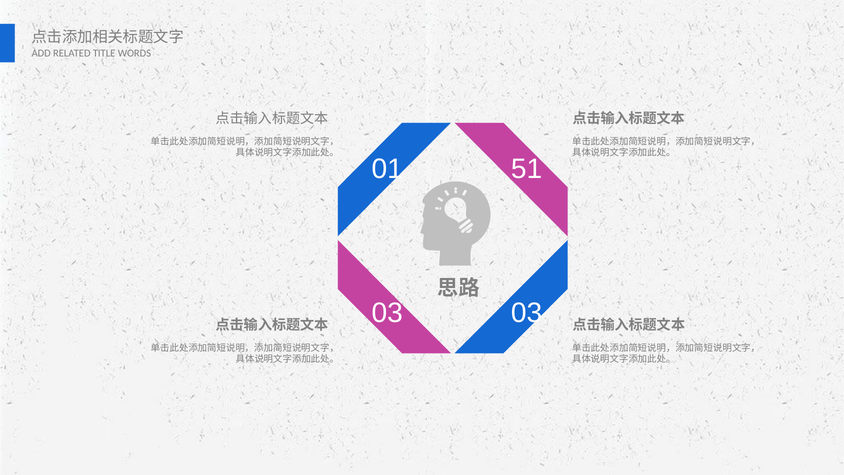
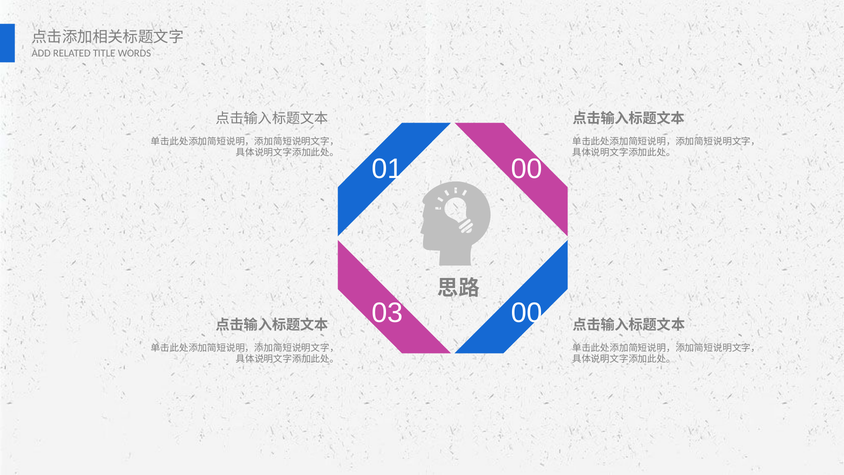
01 51: 51 -> 00
03 03: 03 -> 00
